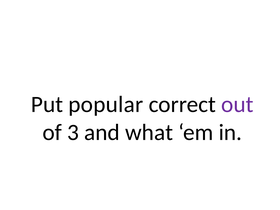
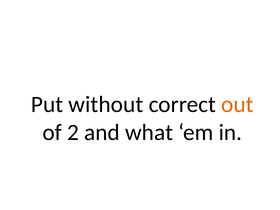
popular: popular -> without
out colour: purple -> orange
3: 3 -> 2
